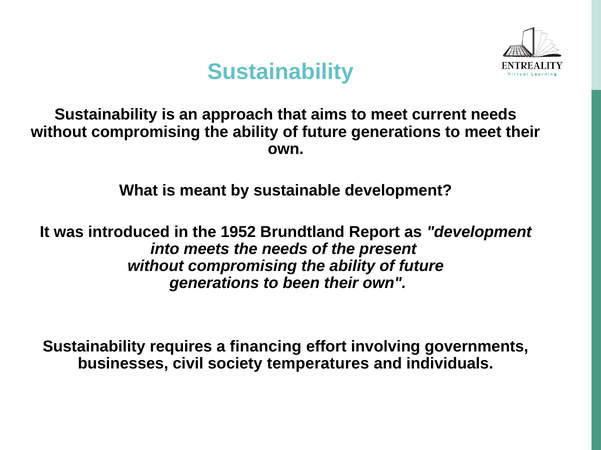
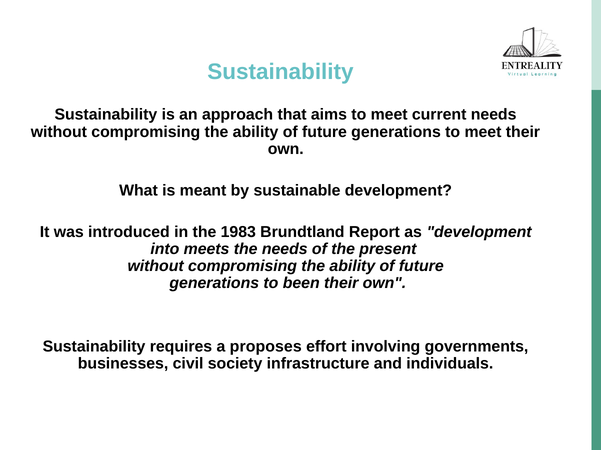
1952: 1952 -> 1983
financing: financing -> proposes
temperatures: temperatures -> infrastructure
